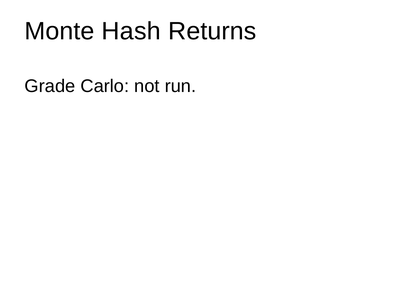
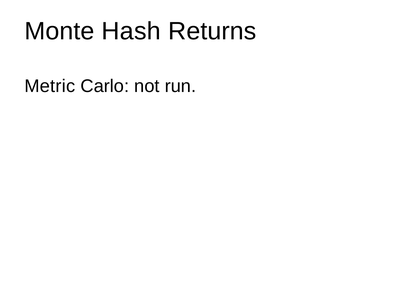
Grade: Grade -> Metric
